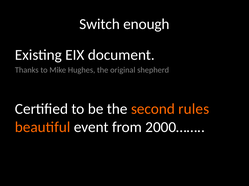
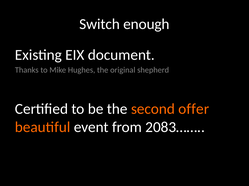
rules: rules -> offer
2000……: 2000…… -> 2083……
